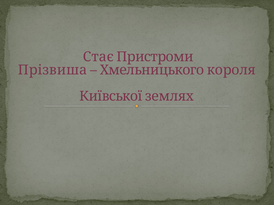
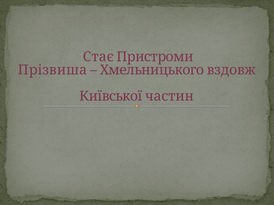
короля: короля -> вздовж
землях: землях -> частин
